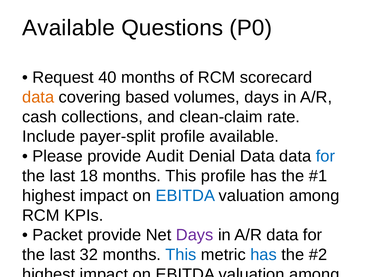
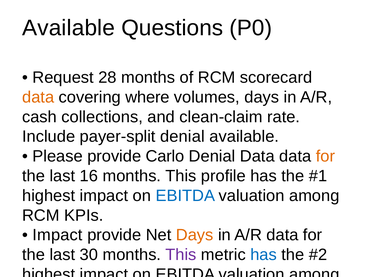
40: 40 -> 28
based: based -> where
payer-split profile: profile -> denial
Audit: Audit -> Carlo
for at (325, 157) colour: blue -> orange
18: 18 -> 16
Packet at (58, 235): Packet -> Impact
Days at (195, 235) colour: purple -> orange
32: 32 -> 30
This at (181, 255) colour: blue -> purple
